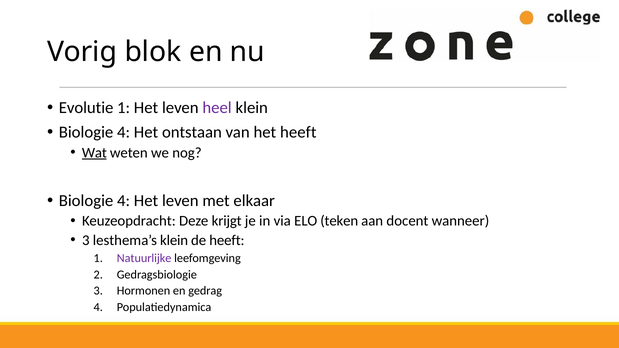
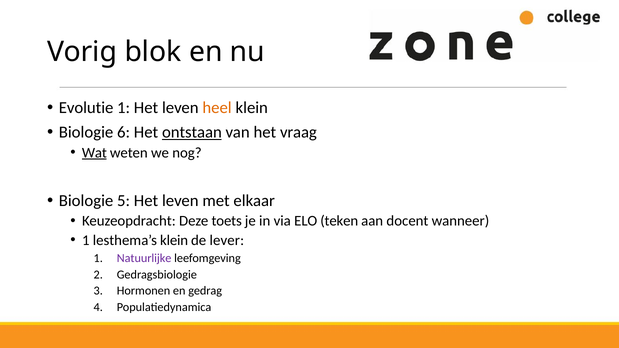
heel colour: purple -> orange
4 at (124, 132): 4 -> 6
ontstaan underline: none -> present
het heeft: heeft -> vraag
4 at (124, 201): 4 -> 5
krijgt: krijgt -> toets
3 at (86, 240): 3 -> 1
de heeft: heeft -> lever
